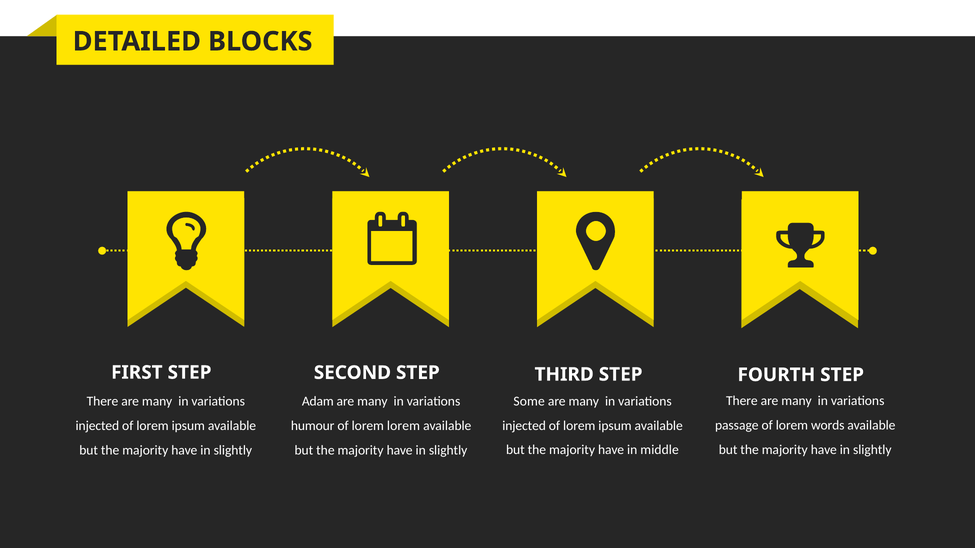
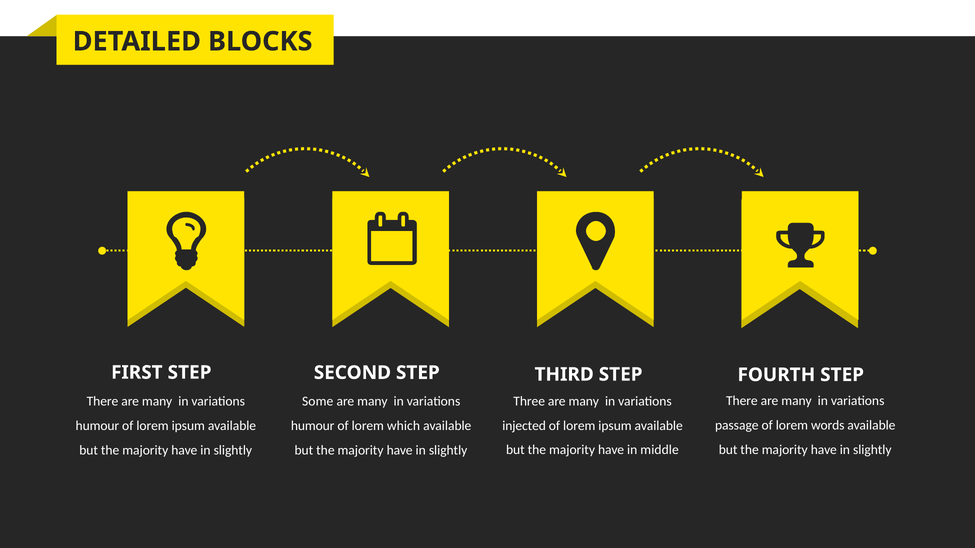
Some: Some -> Three
Adam: Adam -> Some
lorem lorem: lorem -> which
injected at (97, 426): injected -> humour
